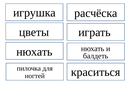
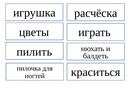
нюхать at (34, 52): нюхать -> пилить
